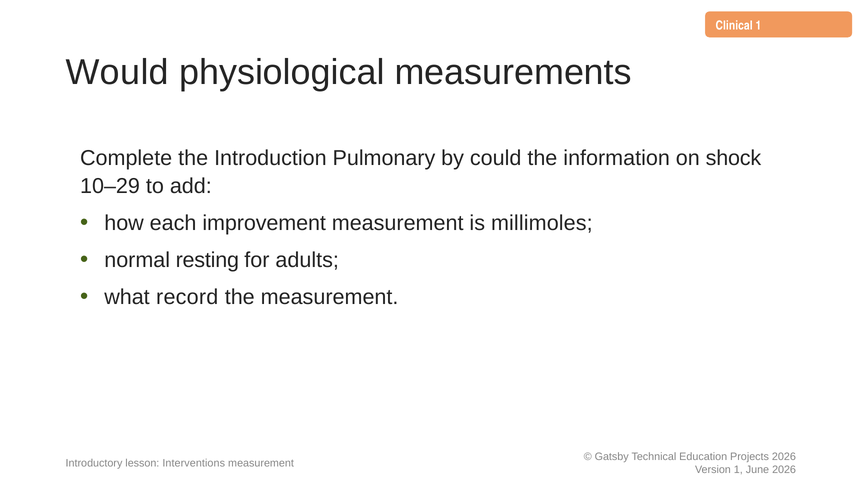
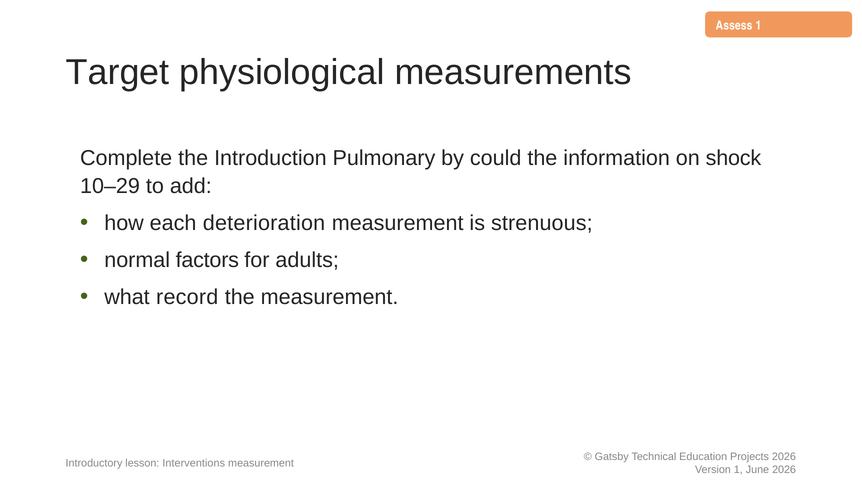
Clinical: Clinical -> Assess
Would: Would -> Target
improvement: improvement -> deterioration
millimoles: millimoles -> strenuous
resting: resting -> factors
